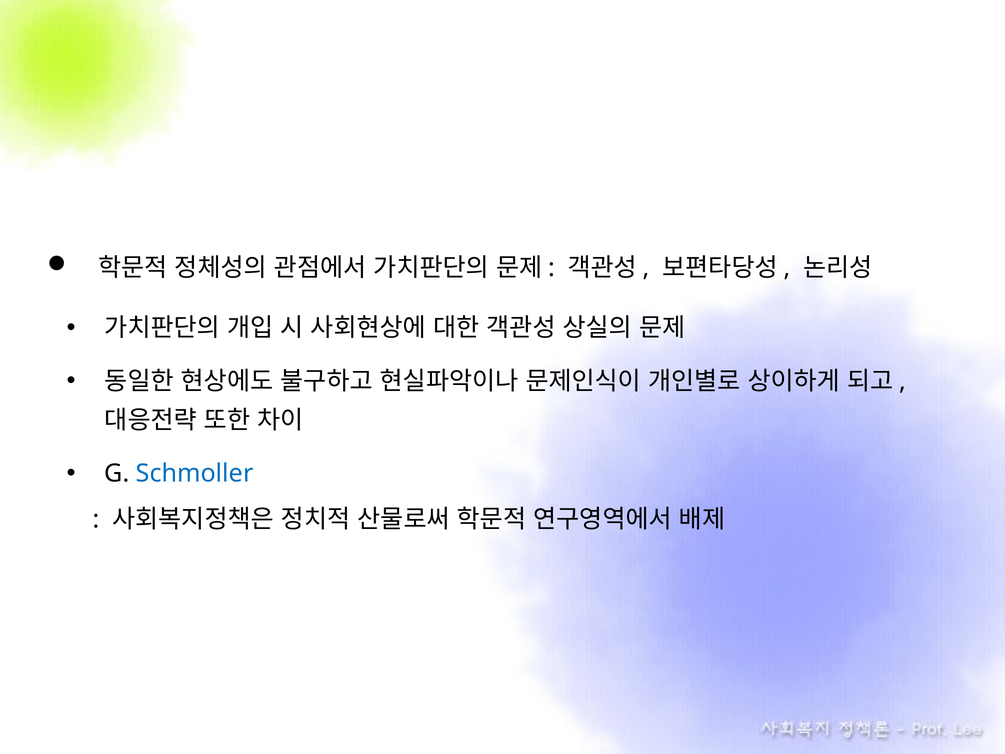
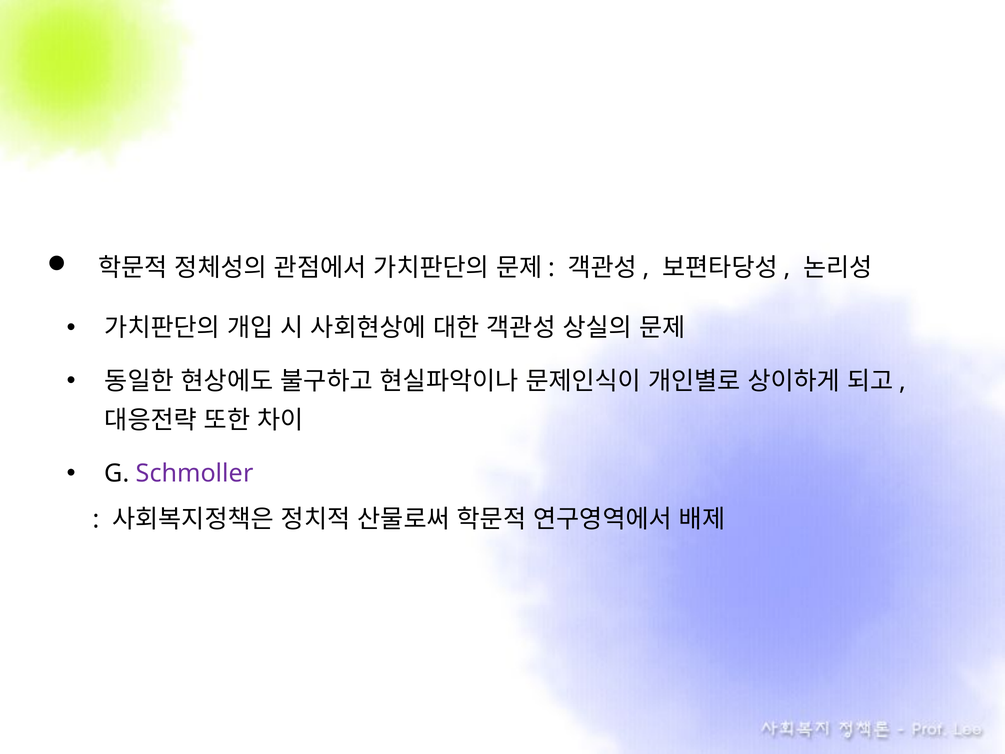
Schmoller colour: blue -> purple
